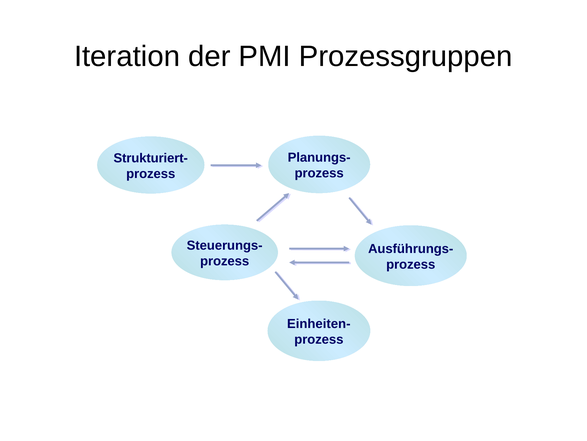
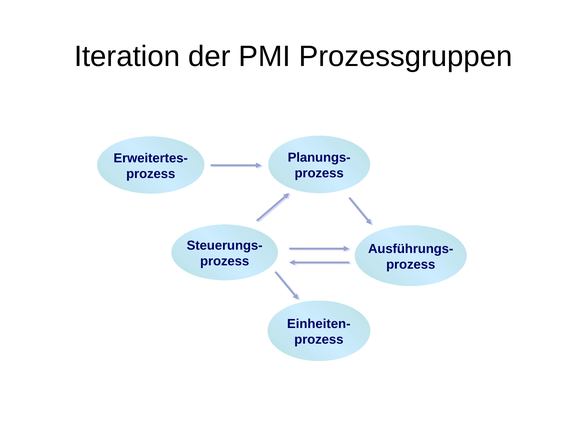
Strukturiert-: Strukturiert- -> Erweitertes-
